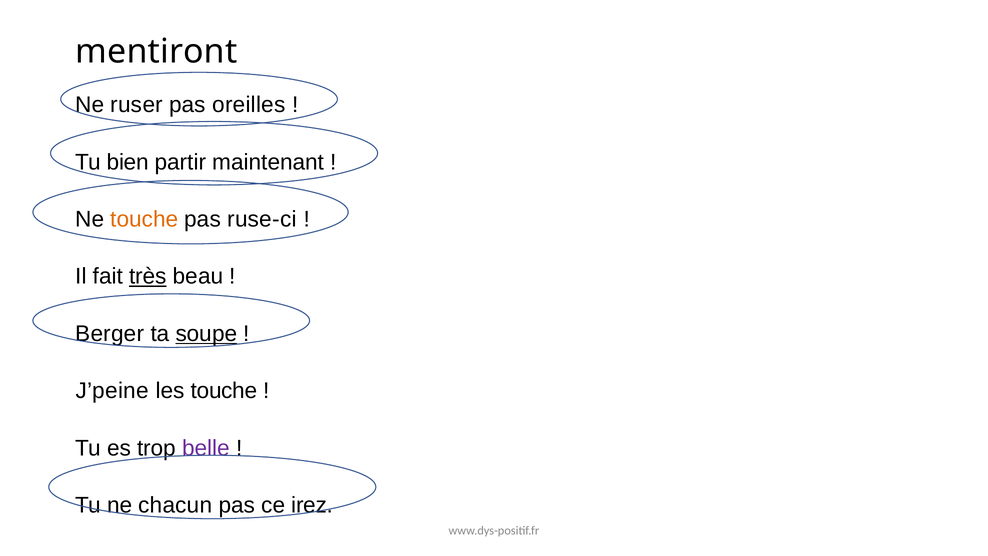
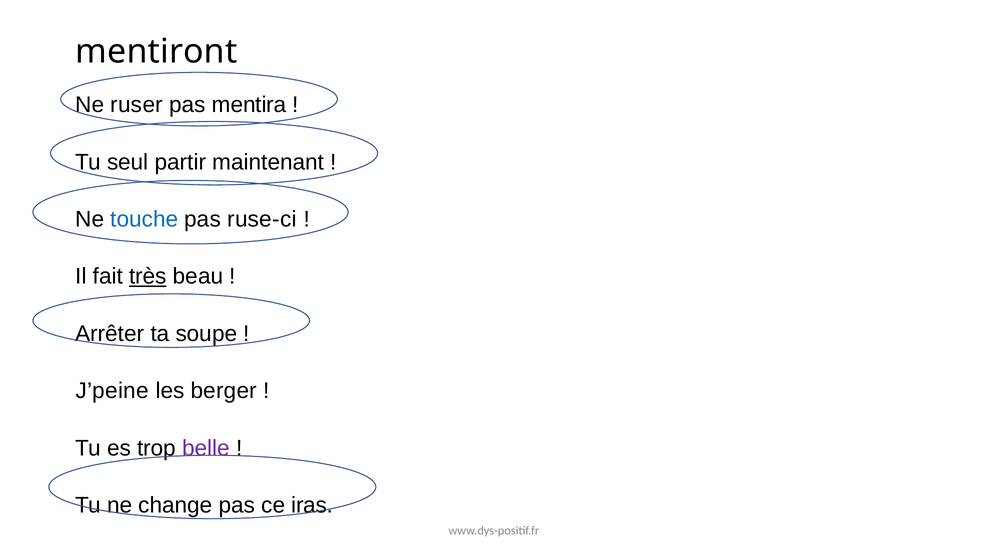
oreilles: oreilles -> mentira
bien: bien -> seul
touche at (144, 219) colour: orange -> blue
Berger: Berger -> Arrêter
soupe underline: present -> none
les touche: touche -> berger
chacun: chacun -> change
irez: irez -> iras
